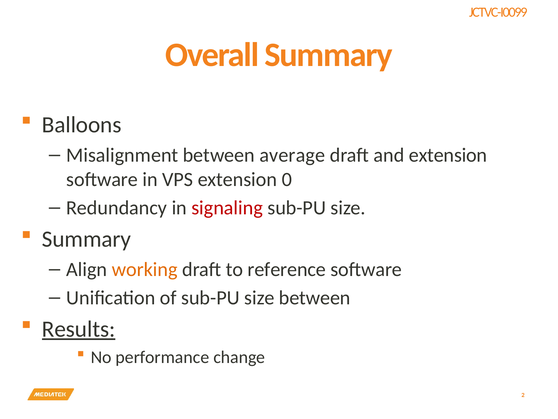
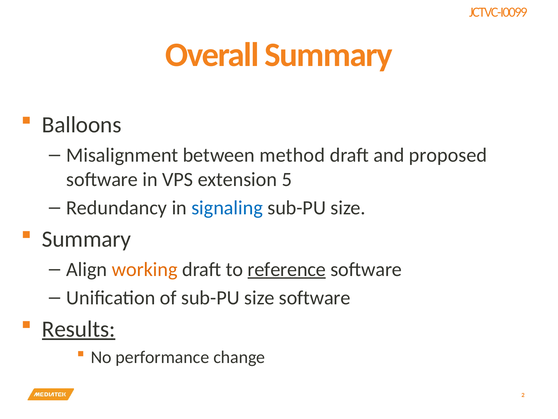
average: average -> method
and extension: extension -> proposed
0: 0 -> 5
signaling colour: red -> blue
reference underline: none -> present
size between: between -> software
